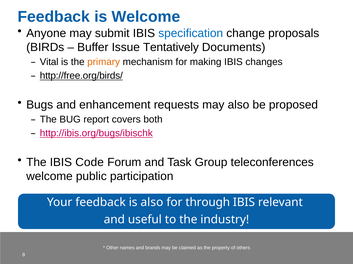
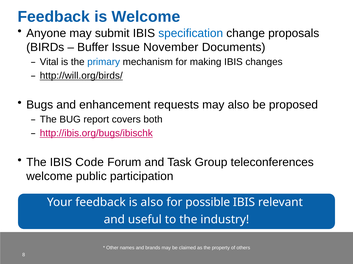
Tentatively: Tentatively -> November
primary colour: orange -> blue
http://free.org/birds/: http://free.org/birds/ -> http://will.org/birds/
through: through -> possible
